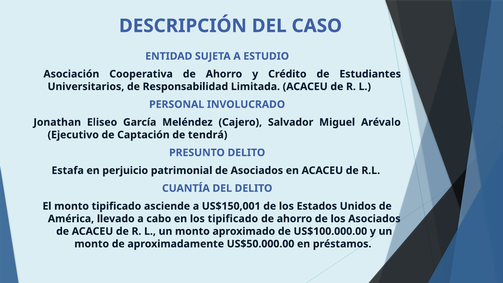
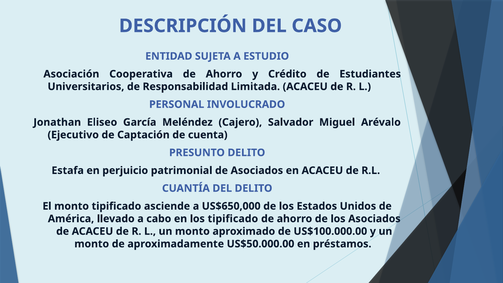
tendrá: tendrá -> cuenta
US$150,001: US$150,001 -> US$650,000
